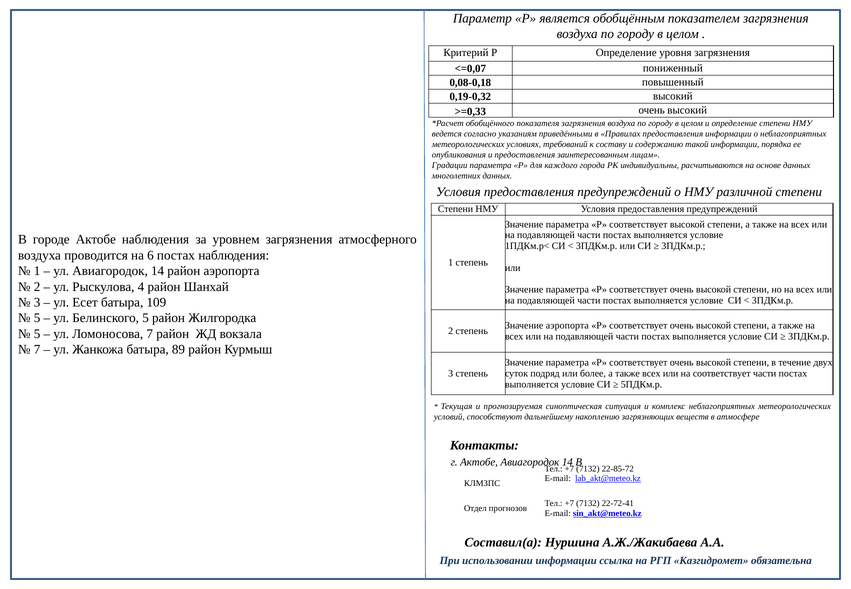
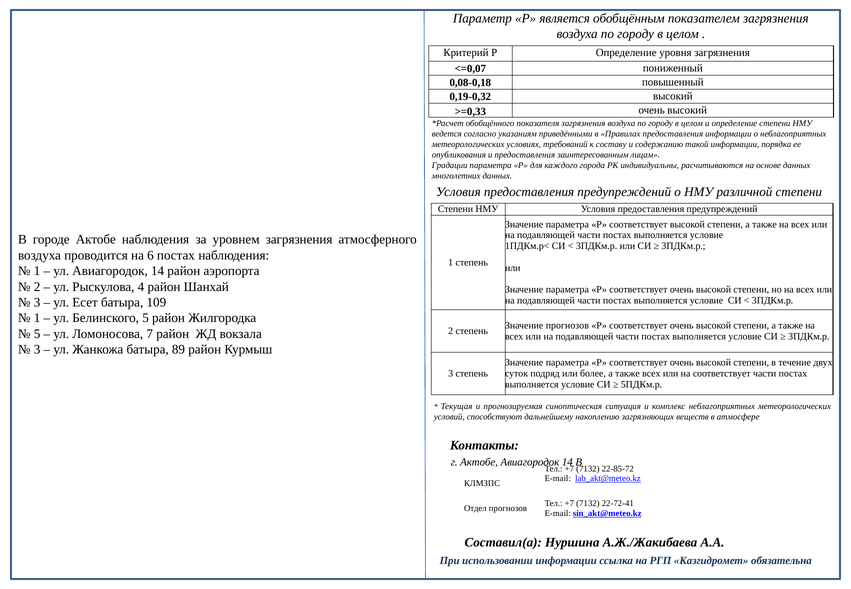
5 at (37, 318): 5 -> 1
Значение аэропорта: аэропорта -> прогнозов
7 at (37, 350): 7 -> 3
